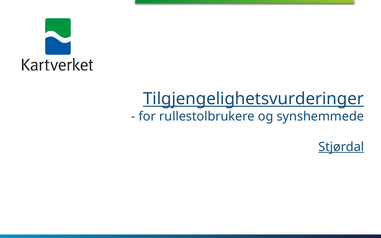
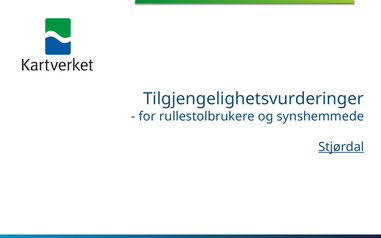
Tilgjengelighetsvurderinger underline: present -> none
